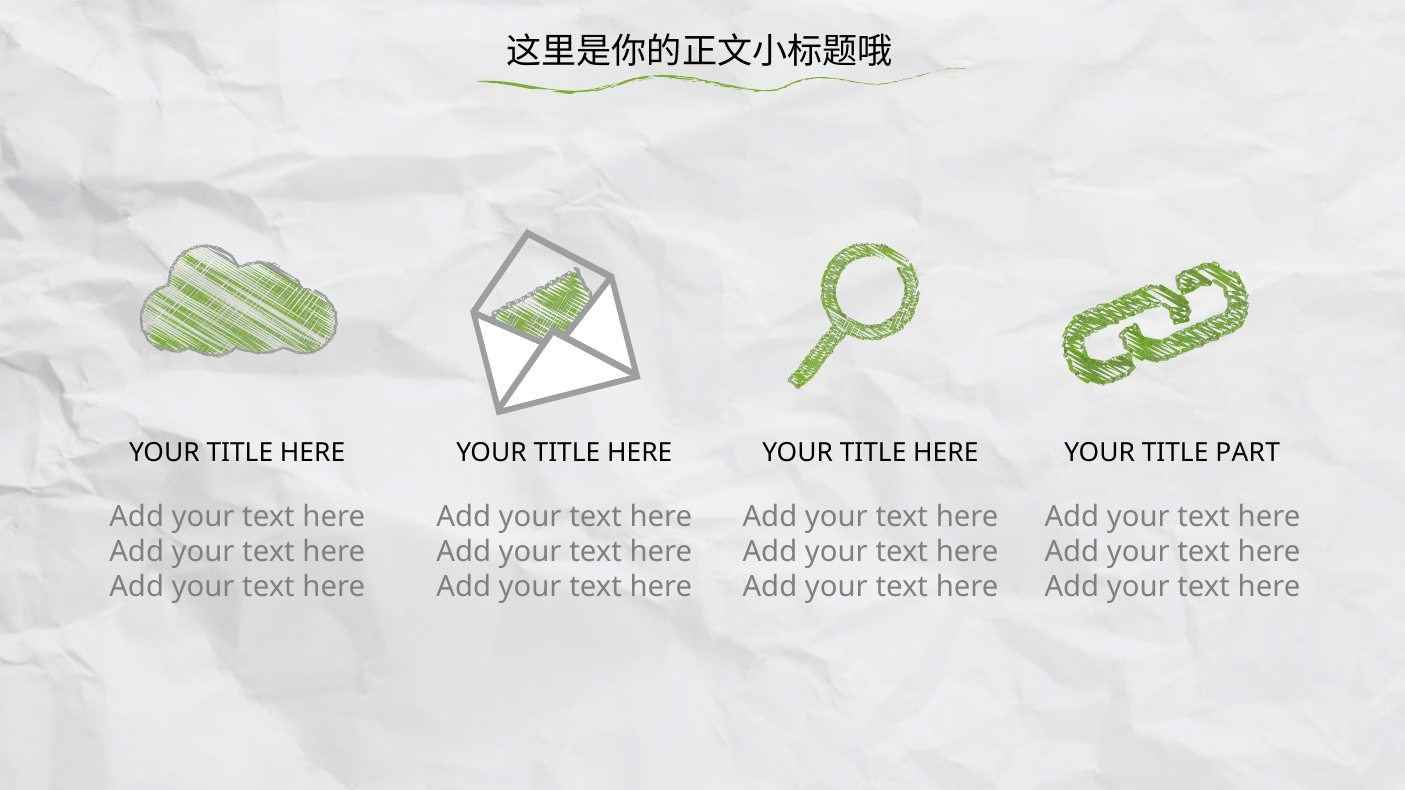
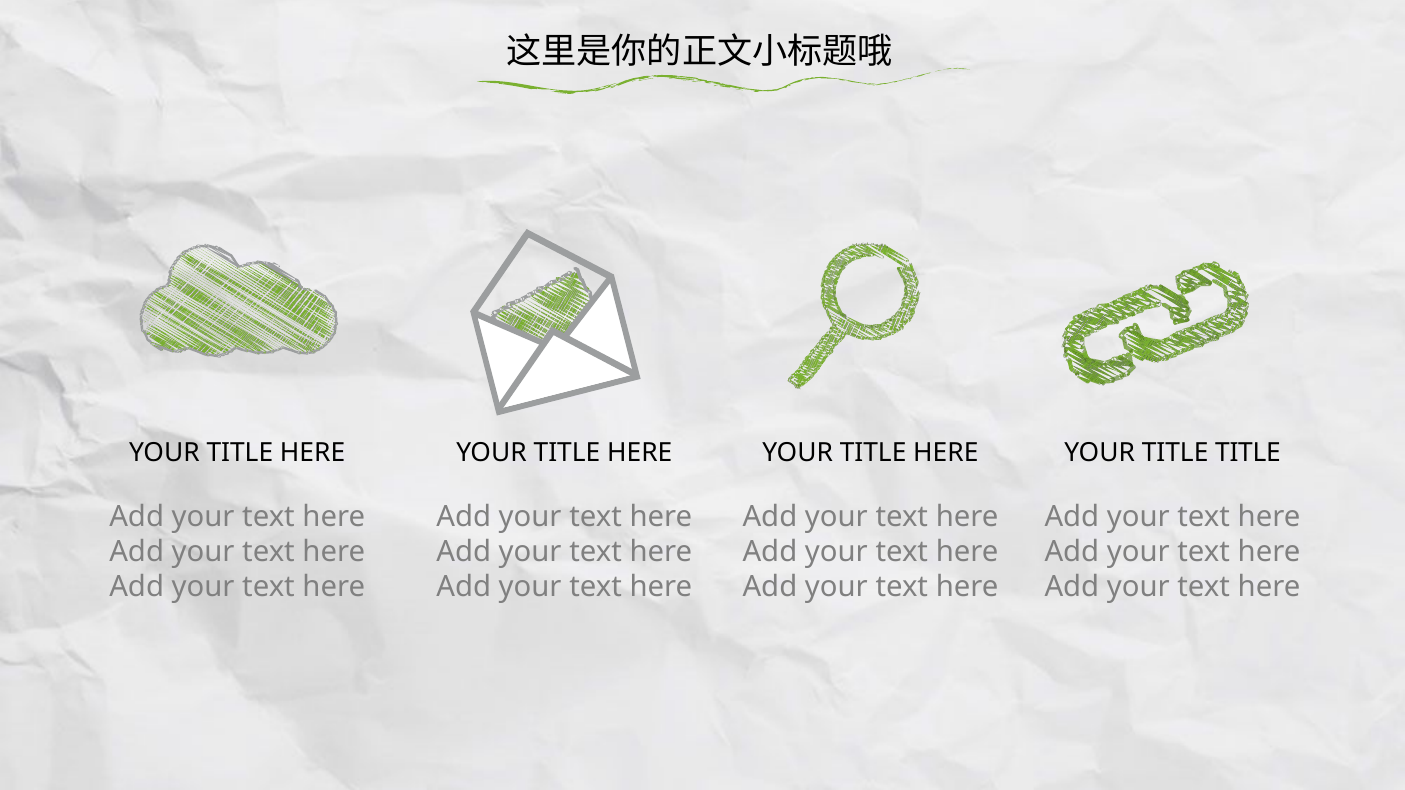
TITLE PART: PART -> TITLE
